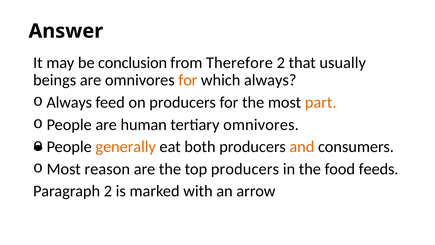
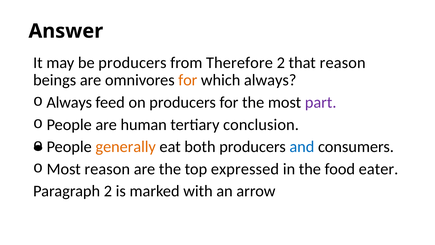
be conclusion: conclusion -> producers
that usually: usually -> reason
part colour: orange -> purple
tertiary omnivores: omnivores -> conclusion
and colour: orange -> blue
top producers: producers -> expressed
feeds: feeds -> eater
